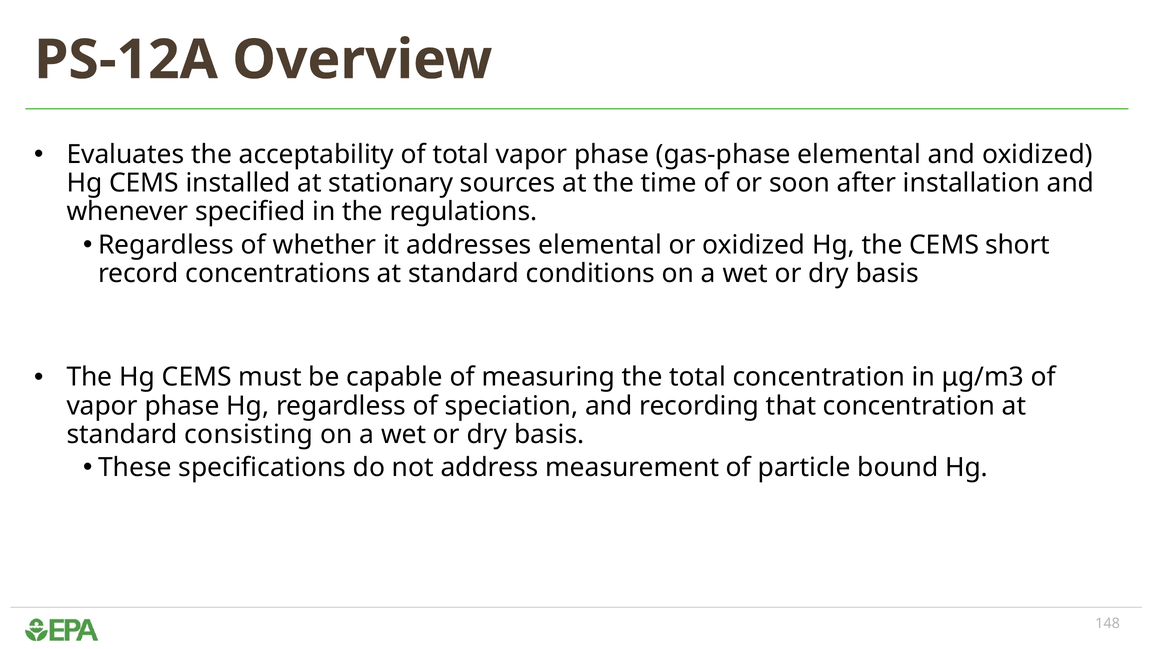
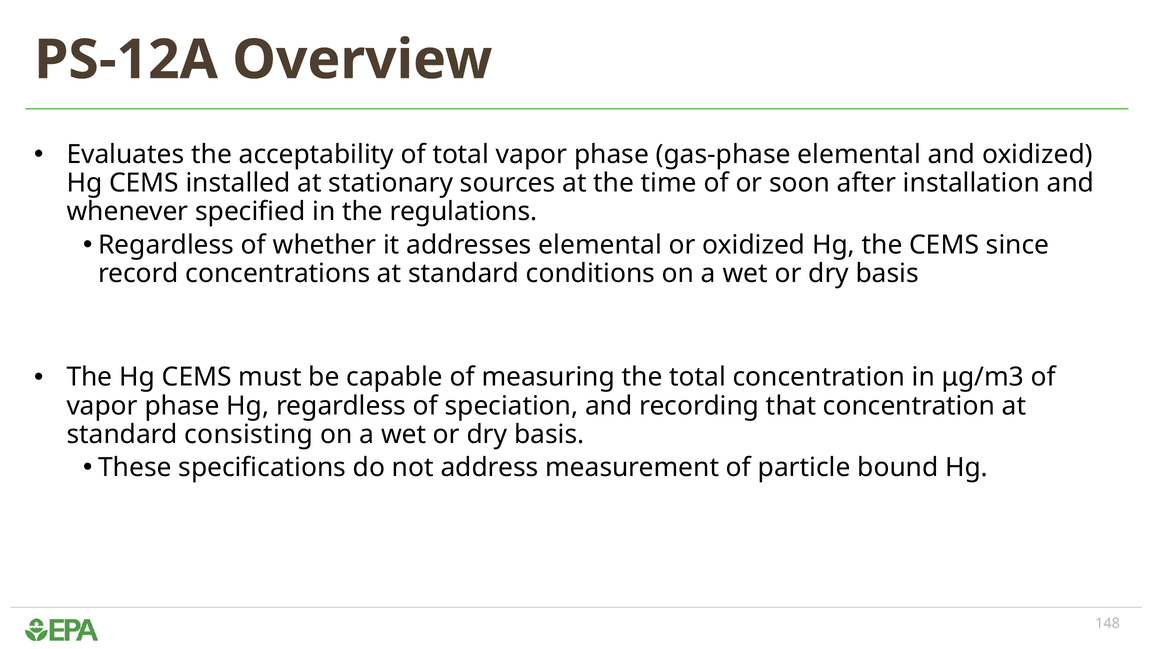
short: short -> since
